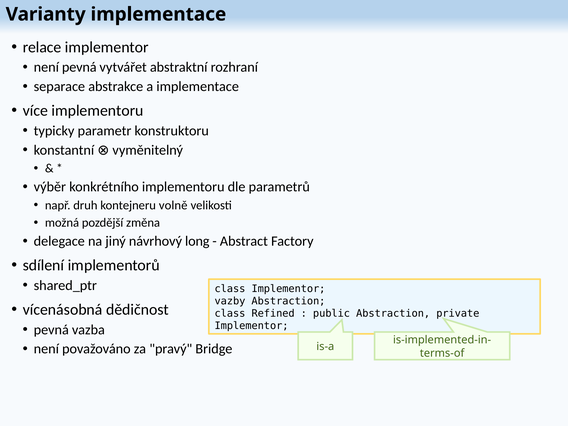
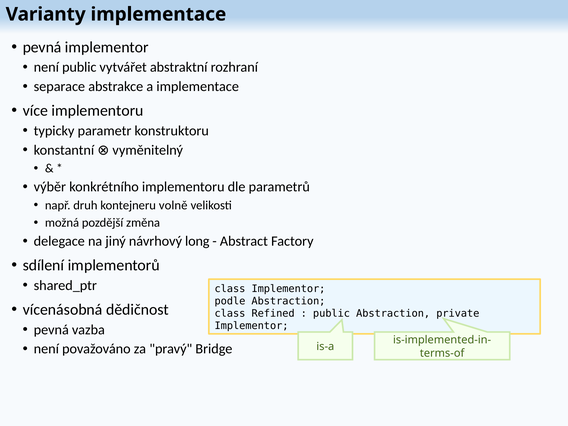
relace at (42, 47): relace -> pevná
není pevná: pevná -> public
vazby: vazby -> podle
